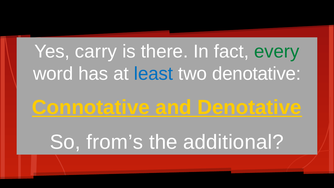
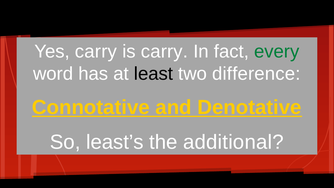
is there: there -> carry
least colour: blue -> black
two denotative: denotative -> difference
from’s: from’s -> least’s
